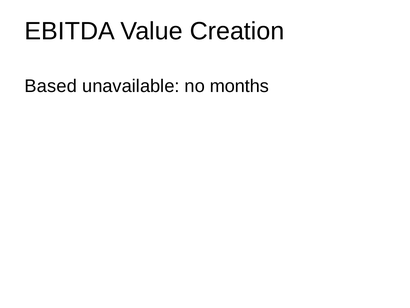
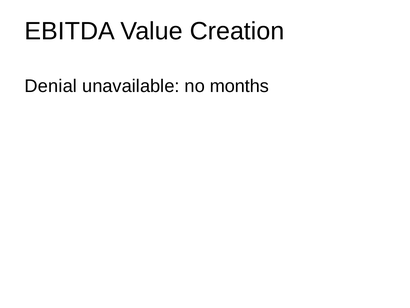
Based: Based -> Denial
